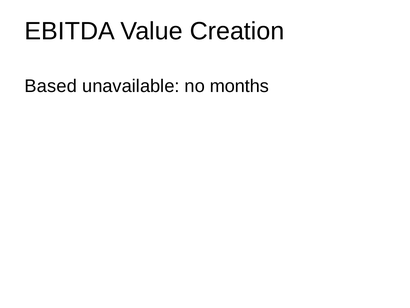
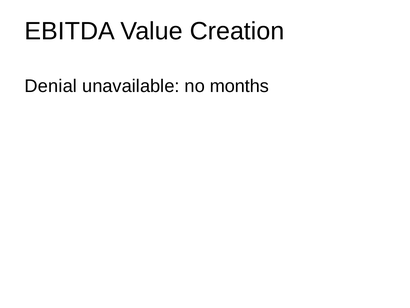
Based: Based -> Denial
